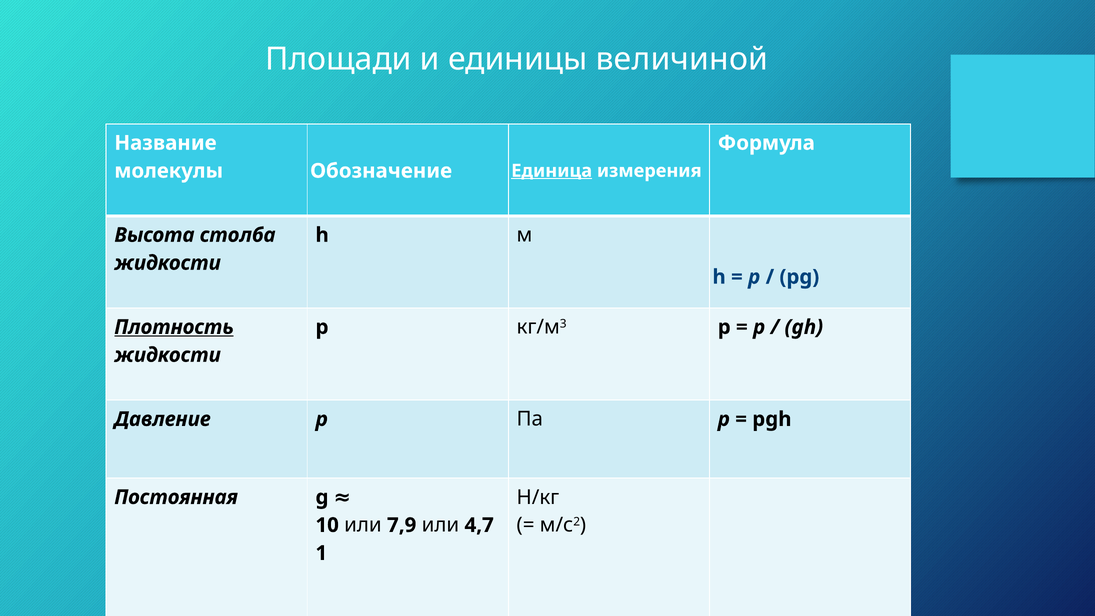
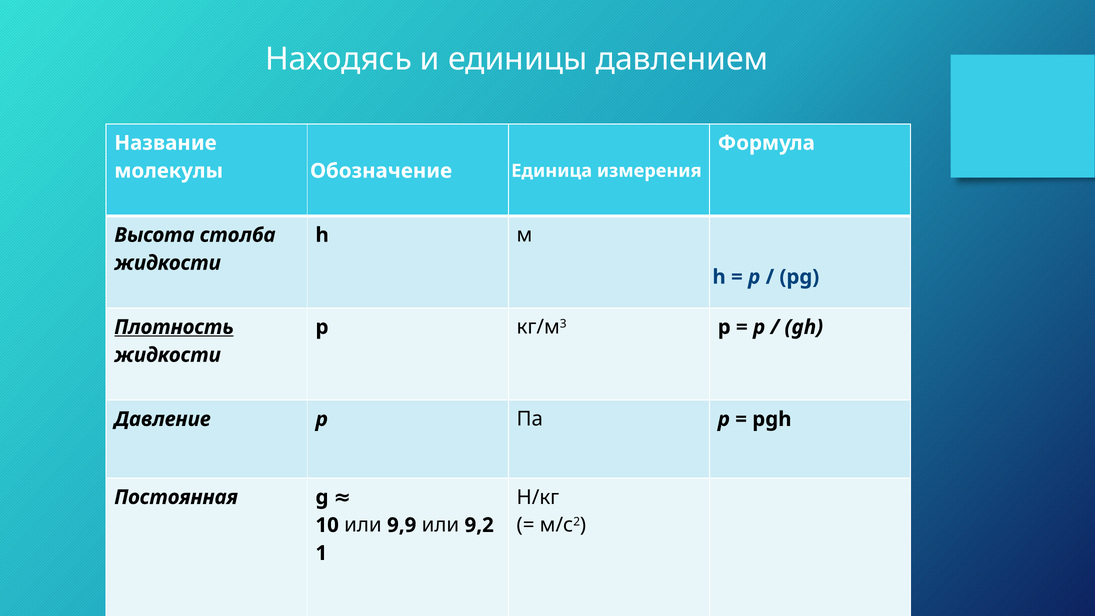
Площади: Площади -> Находясь
величиной: величиной -> давлением
Единица underline: present -> none
7,9: 7,9 -> 9,9
4,7: 4,7 -> 9,2
